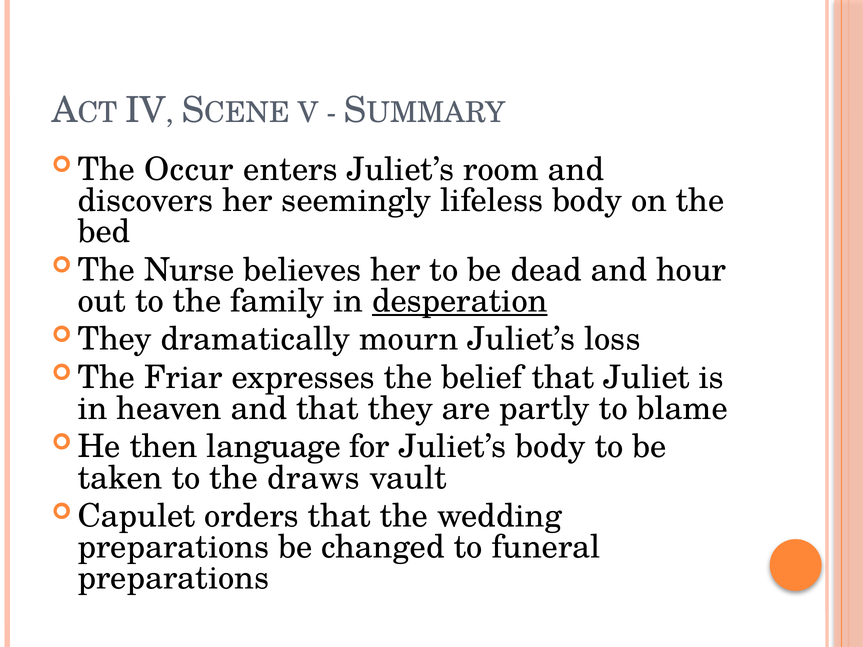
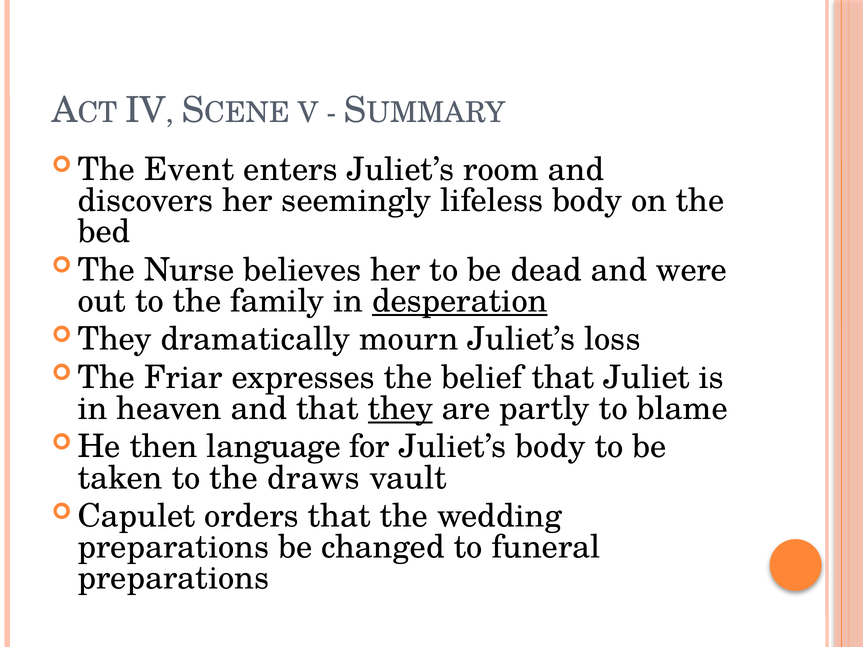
Occur: Occur -> Event
hour: hour -> were
they at (400, 409) underline: none -> present
